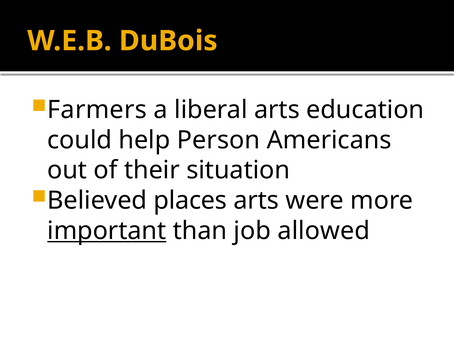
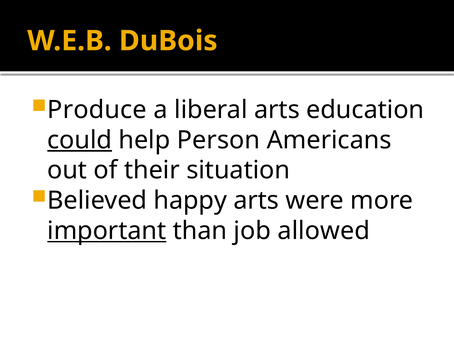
Farmers: Farmers -> Produce
could underline: none -> present
places: places -> happy
